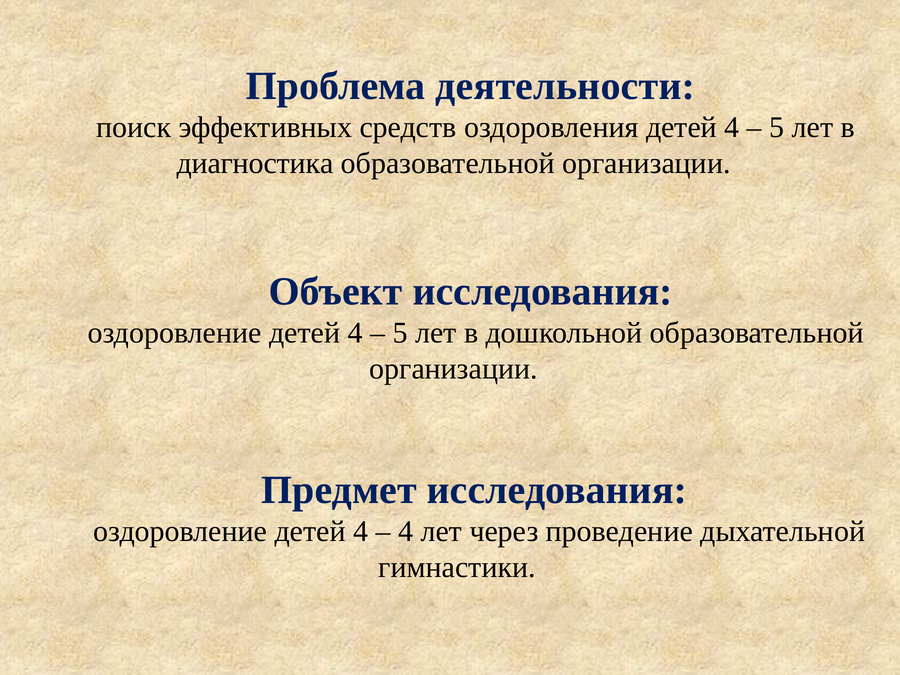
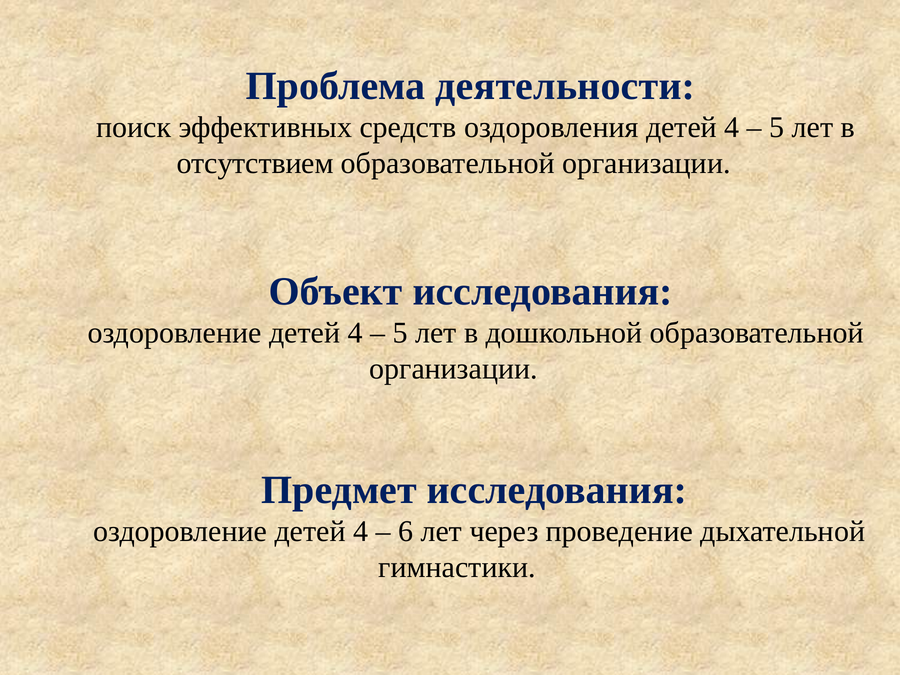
диагностика: диагностика -> отсутствием
4 at (406, 531): 4 -> 6
